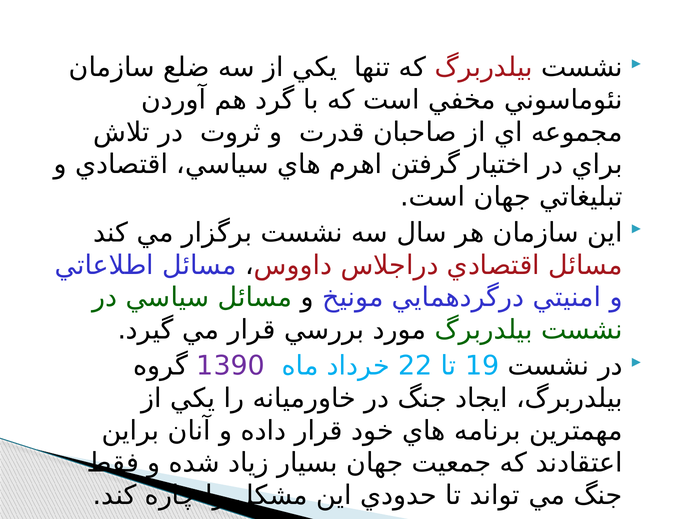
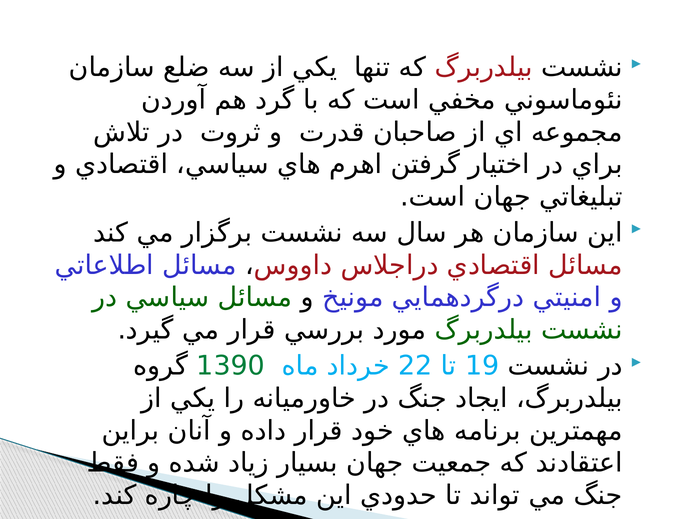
1390 colour: purple -> green
